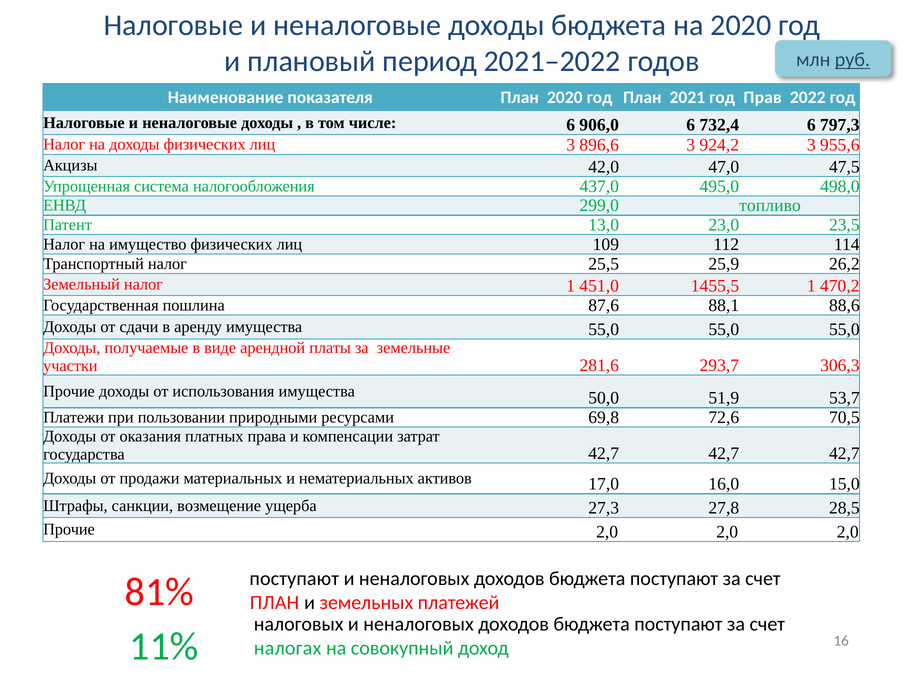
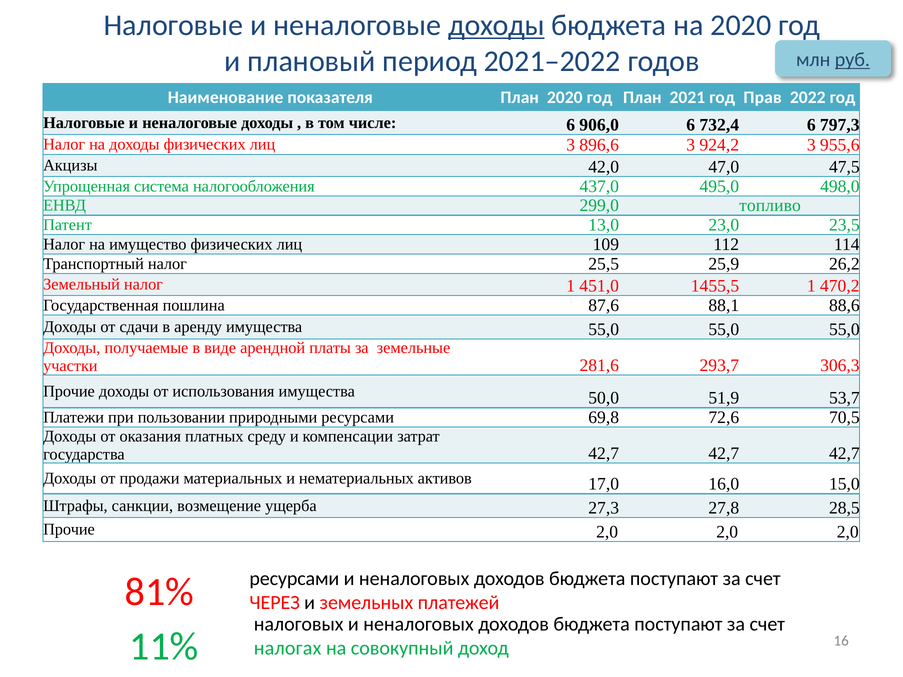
доходы at (496, 25) underline: none -> present
права: права -> среду
поступают at (294, 579): поступают -> ресурсами
ПЛАН at (275, 603): ПЛАН -> ЧЕРЕЗ
